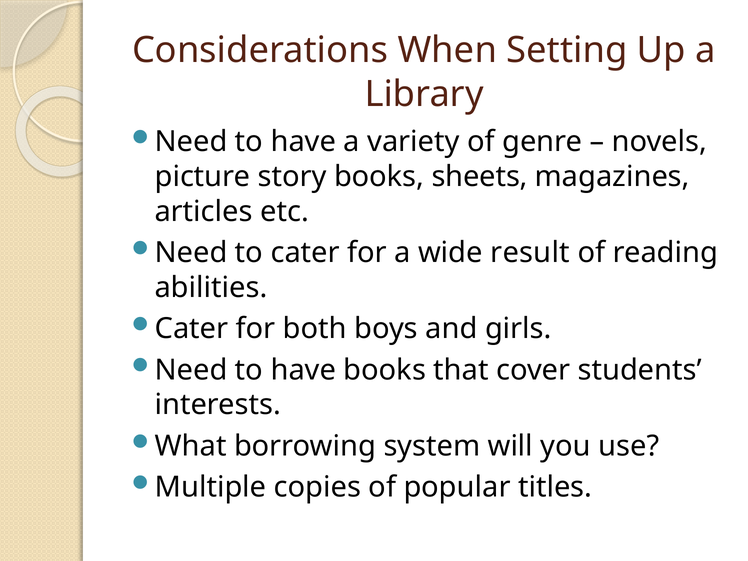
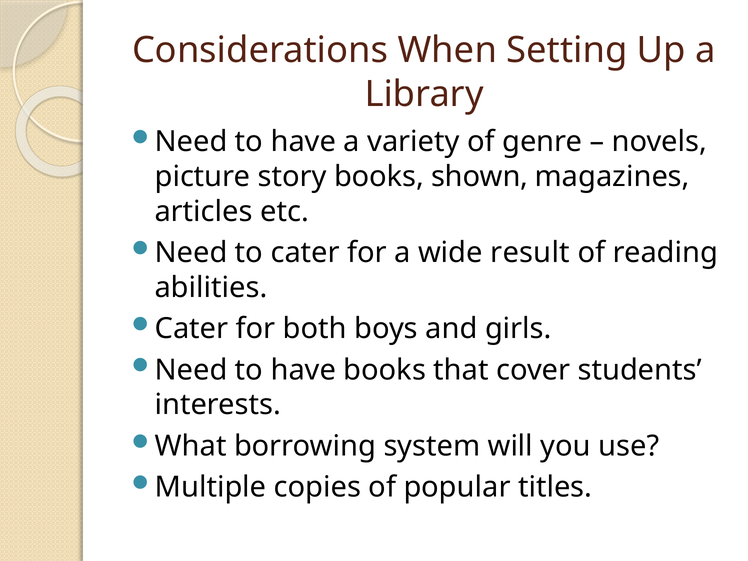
sheets: sheets -> shown
